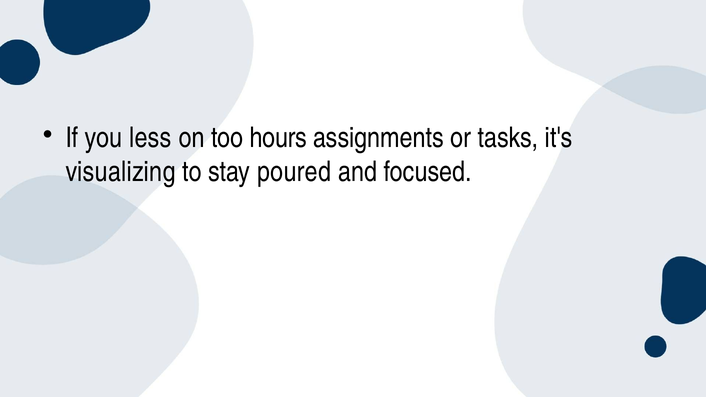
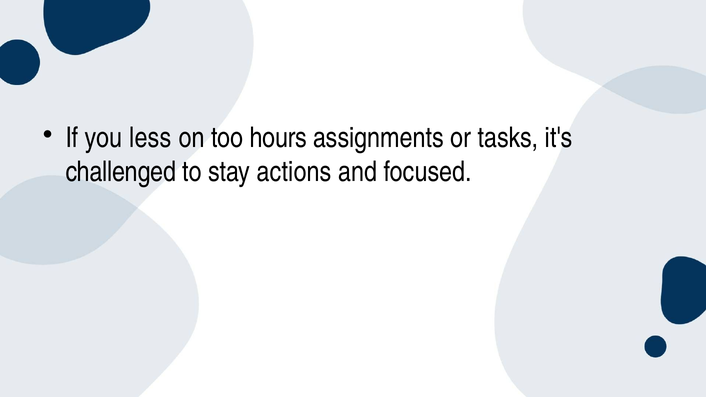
visualizing: visualizing -> challenged
poured: poured -> actions
